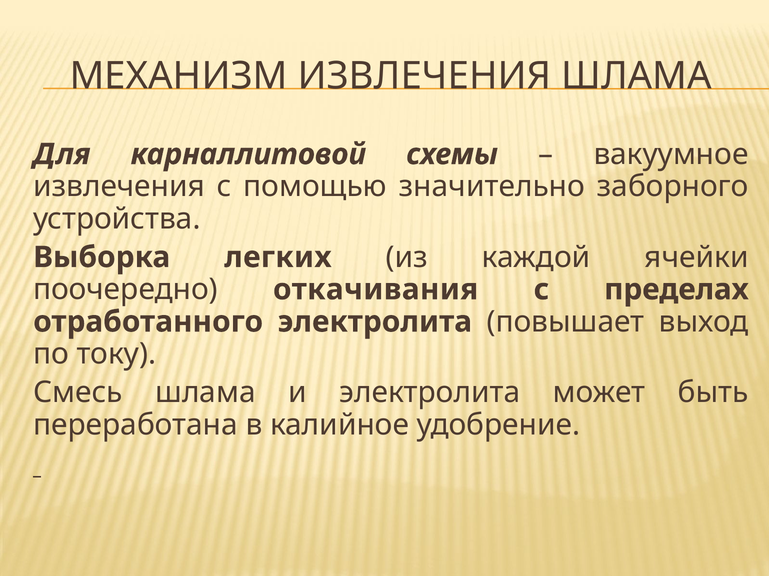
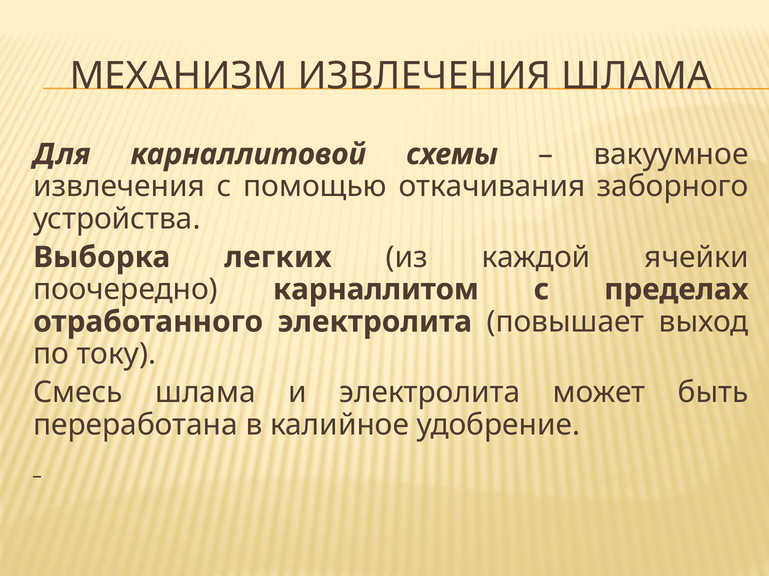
значительно: значительно -> откачивания
откачивания: откачивания -> карналлитом
